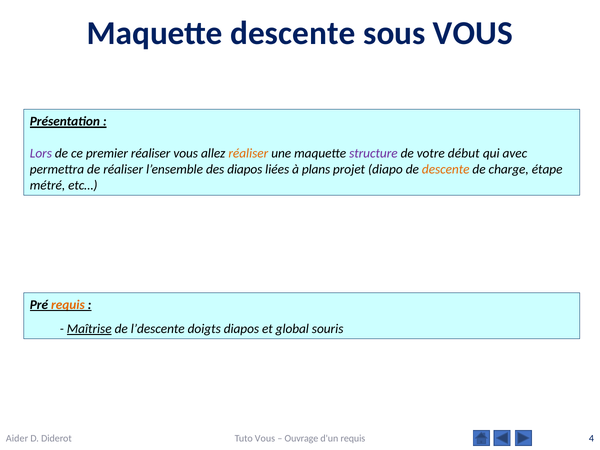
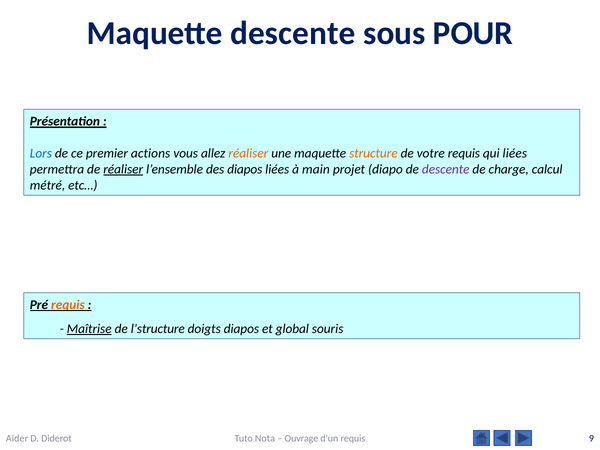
sous VOUS: VOUS -> POUR
Lors colour: purple -> blue
premier réaliser: réaliser -> actions
structure colour: purple -> orange
votre début: début -> requis
qui avec: avec -> liées
réaliser at (123, 169) underline: none -> present
plans: plans -> main
descente at (446, 169) colour: orange -> purple
étape: étape -> calcul
l’descente: l’descente -> l’structure
Tuto Vous: Vous -> Nota
4: 4 -> 9
